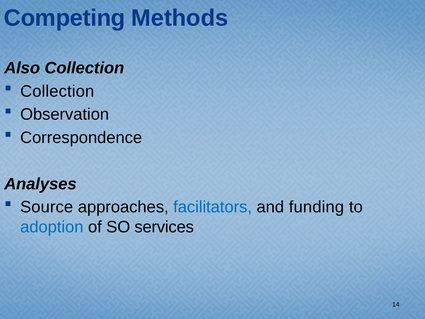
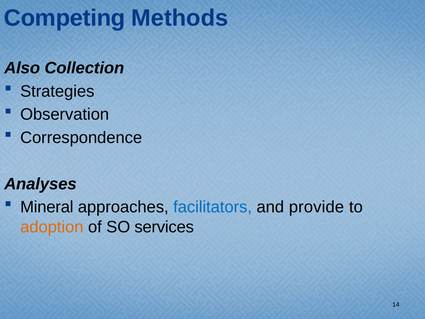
Collection at (57, 91): Collection -> Strategies
Source: Source -> Mineral
funding: funding -> provide
adoption colour: blue -> orange
